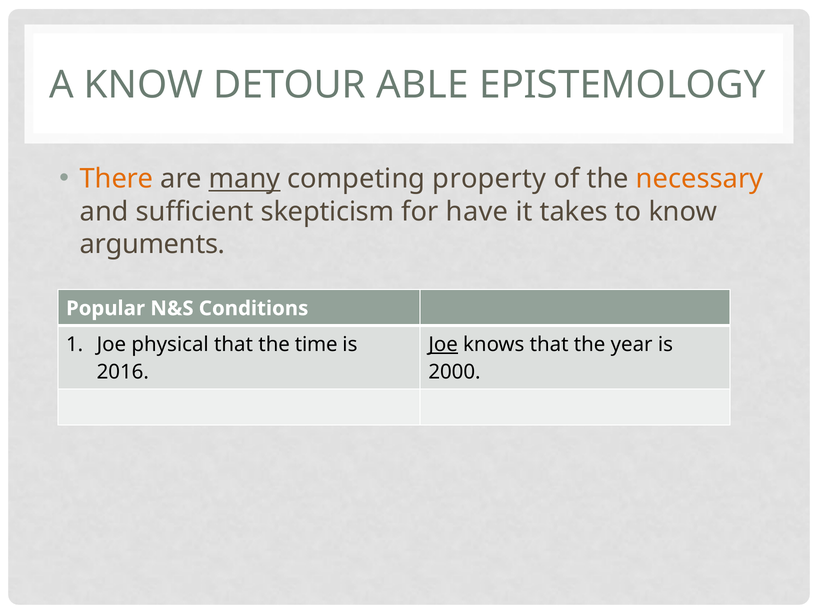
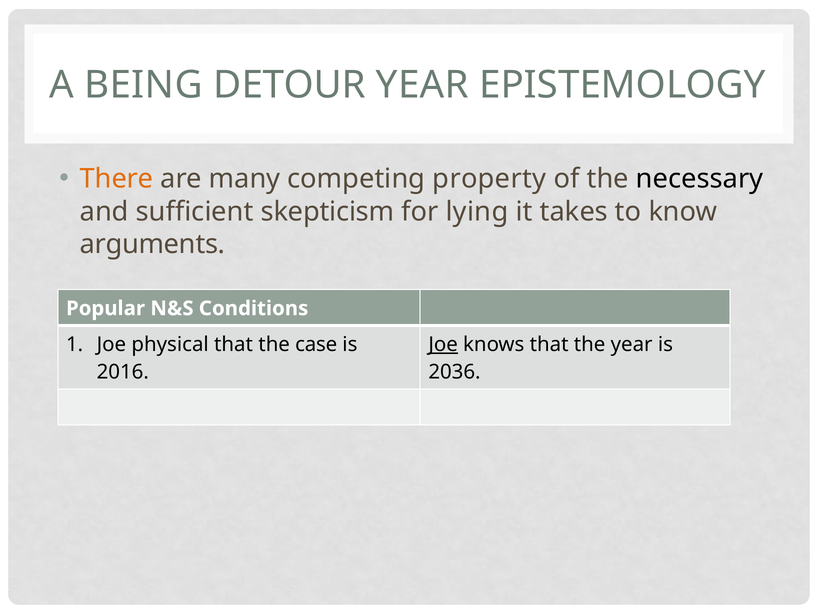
A KNOW: KNOW -> BEING
DETOUR ABLE: ABLE -> YEAR
many underline: present -> none
necessary colour: orange -> black
have: have -> lying
time: time -> case
2000: 2000 -> 2036
